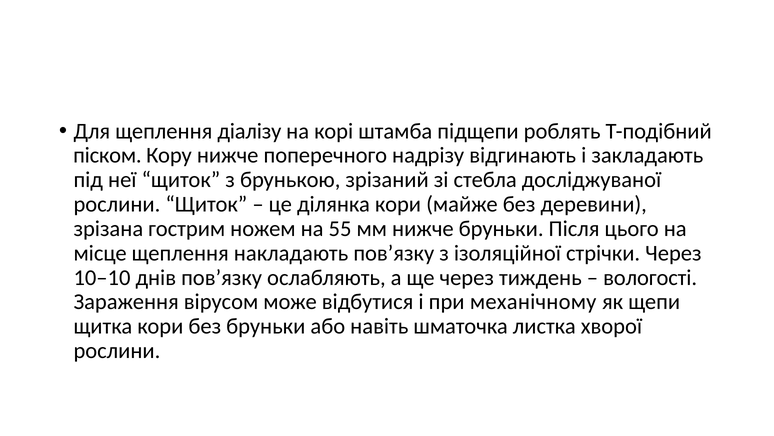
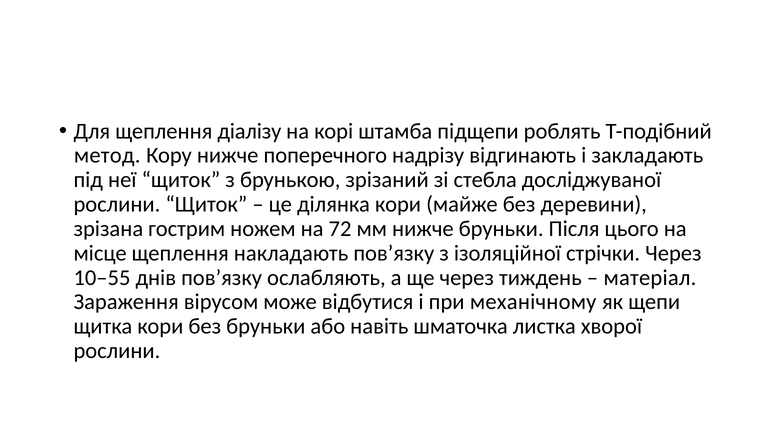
піском: піском -> метод
55: 55 -> 72
10–10: 10–10 -> 10–55
вологості: вологості -> матеріал
